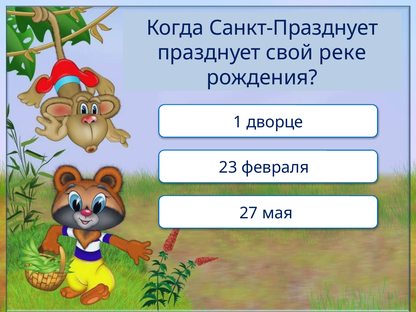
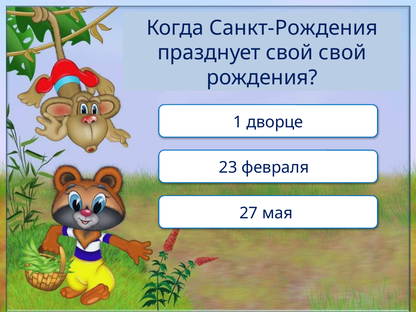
Санкт-Празднует: Санкт-Празднует -> Санкт-Рождения
свой реке: реке -> свой
